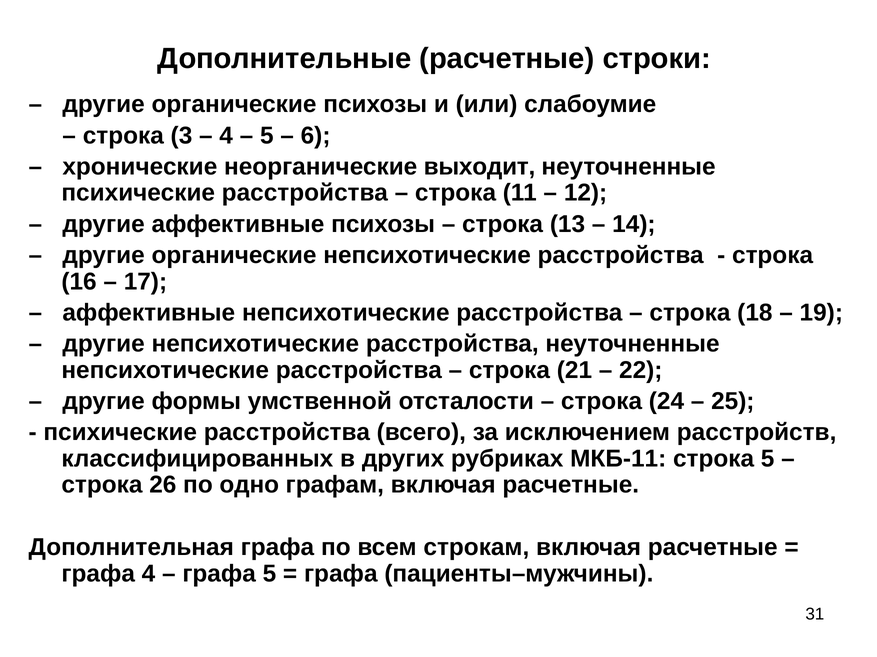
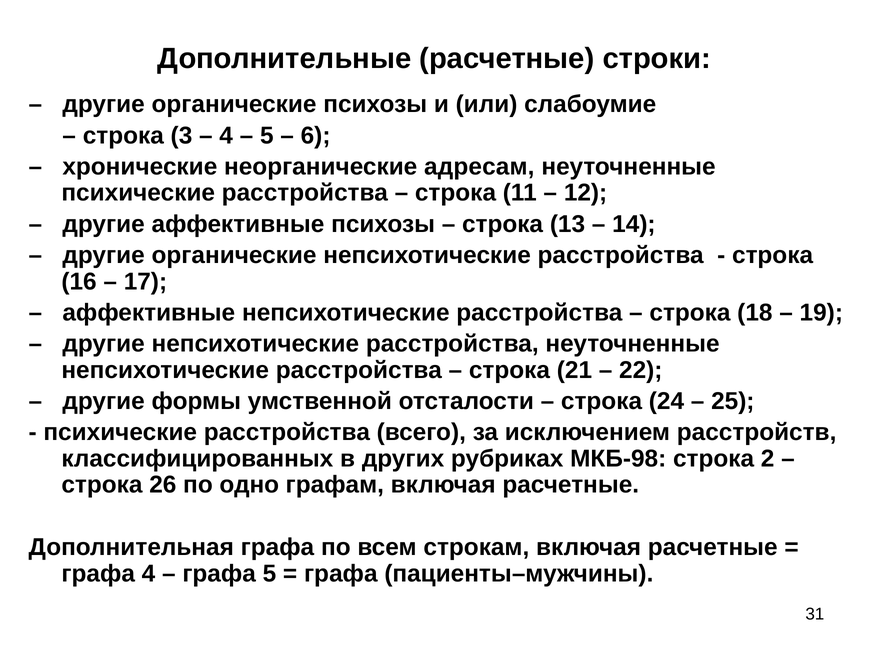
выходит: выходит -> адресам
МКБ-11: МКБ-11 -> МКБ-98
строка 5: 5 -> 2
